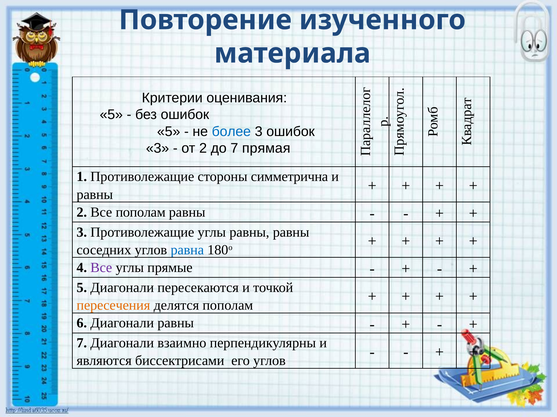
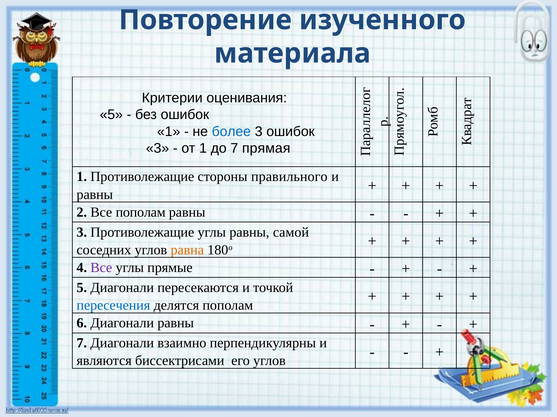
5 at (169, 132): 5 -> 1
от 2: 2 -> 1
симметрична: симметрична -> правильного
равны равны: равны -> самой
равна colour: blue -> orange
пересечения colour: orange -> blue
